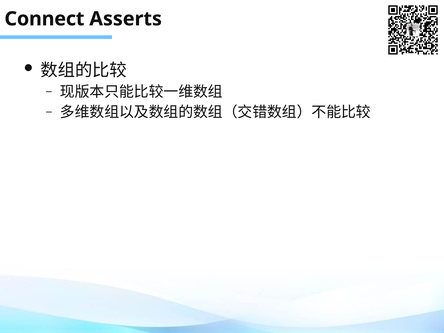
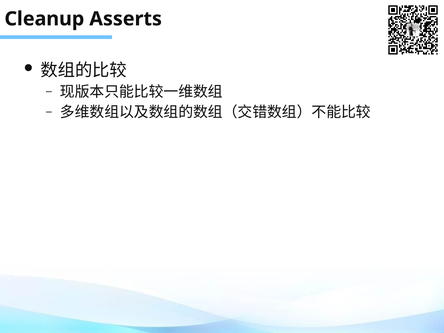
Connect: Connect -> Cleanup
